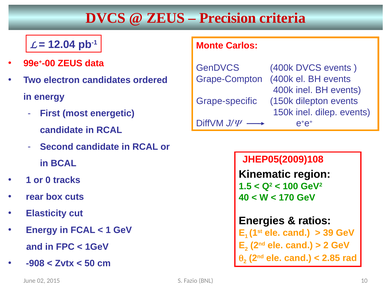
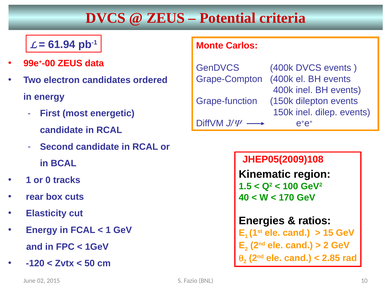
Precision: Precision -> Potential
12.04: 12.04 -> 61.94
Grape-specific: Grape-specific -> Grape-function
39: 39 -> 15
-908: -908 -> -120
